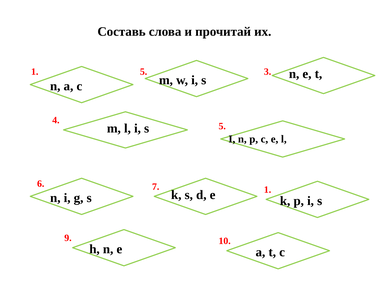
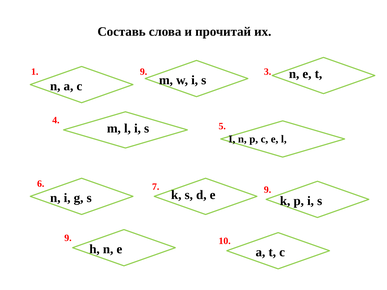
1 5: 5 -> 9
7 1: 1 -> 9
